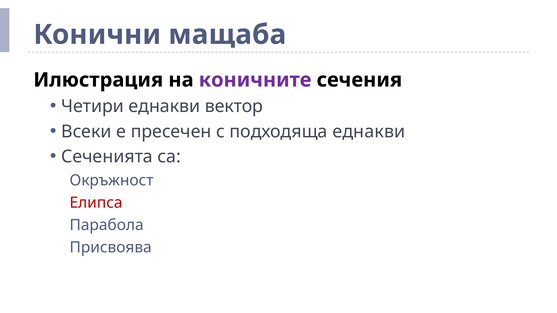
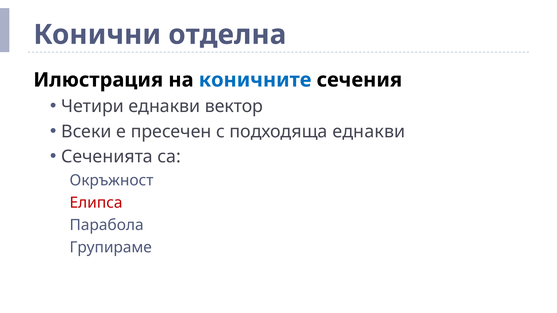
мащаба: мащаба -> отделна
коничните colour: purple -> blue
Присвоява: Присвоява -> Групираме
